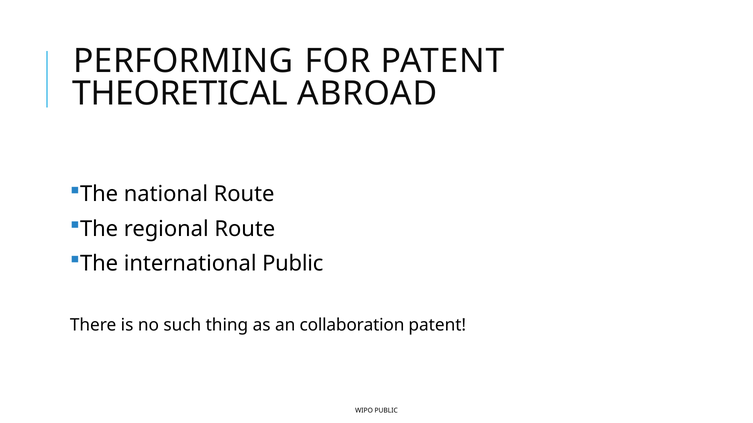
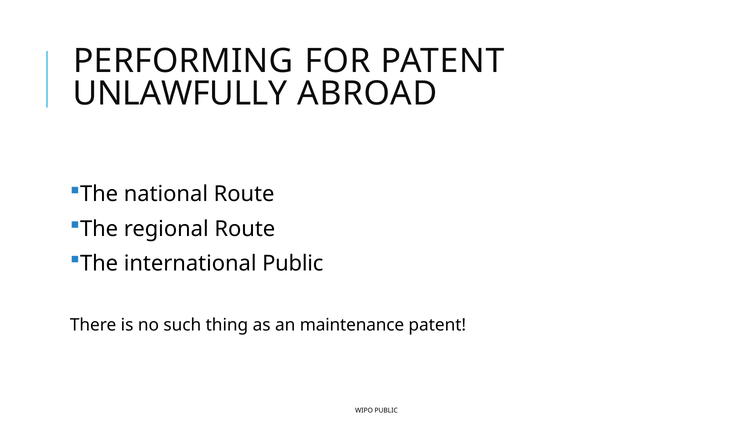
THEORETICAL: THEORETICAL -> UNLAWFULLY
collaboration: collaboration -> maintenance
